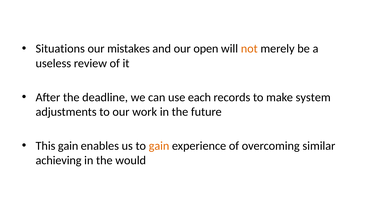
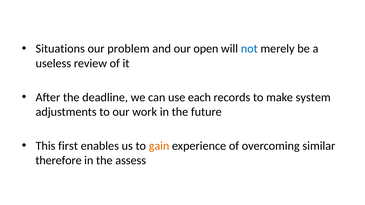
mistakes: mistakes -> problem
not colour: orange -> blue
This gain: gain -> first
achieving: achieving -> therefore
would: would -> assess
